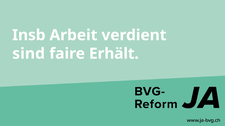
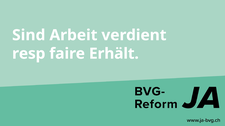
Insb: Insb -> Sind
sind: sind -> resp
